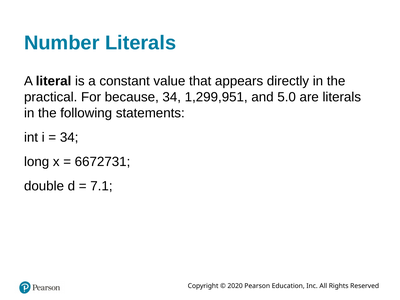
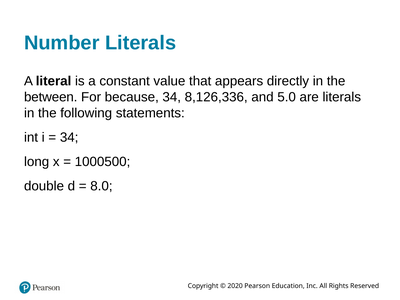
practical: practical -> between
1,299,951: 1,299,951 -> 8,126,336
6672731: 6672731 -> 1000500
7.1: 7.1 -> 8.0
